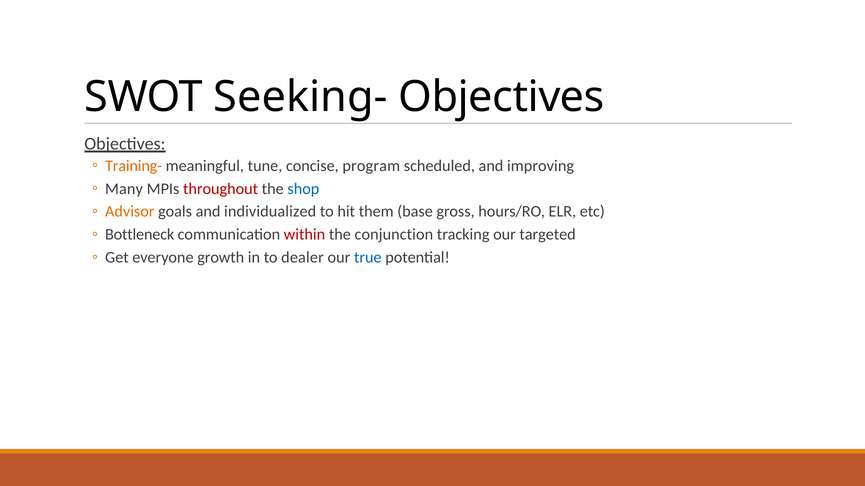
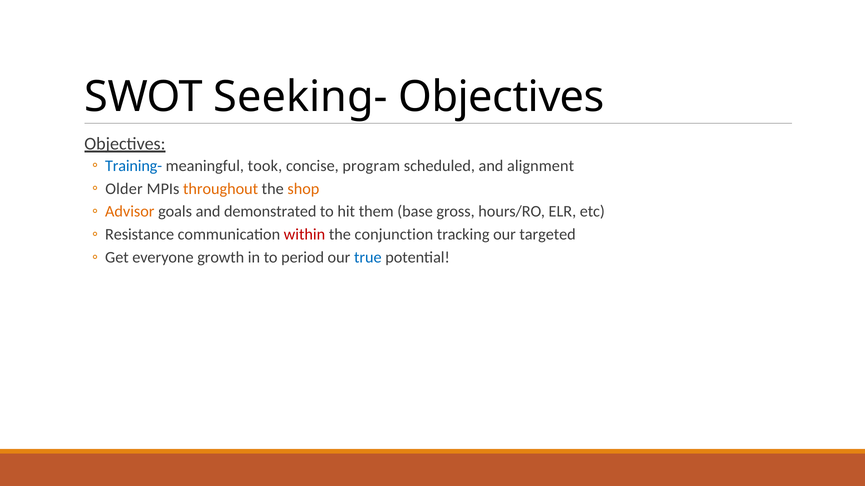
Training- colour: orange -> blue
tune: tune -> took
improving: improving -> alignment
Many: Many -> Older
throughout colour: red -> orange
shop colour: blue -> orange
individualized: individualized -> demonstrated
Bottleneck: Bottleneck -> Resistance
dealer: dealer -> period
